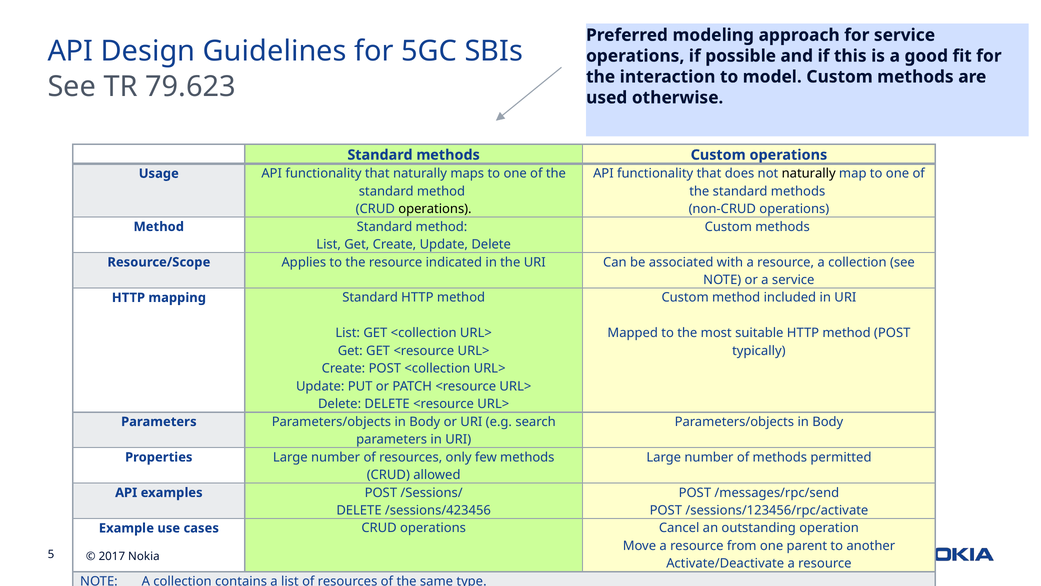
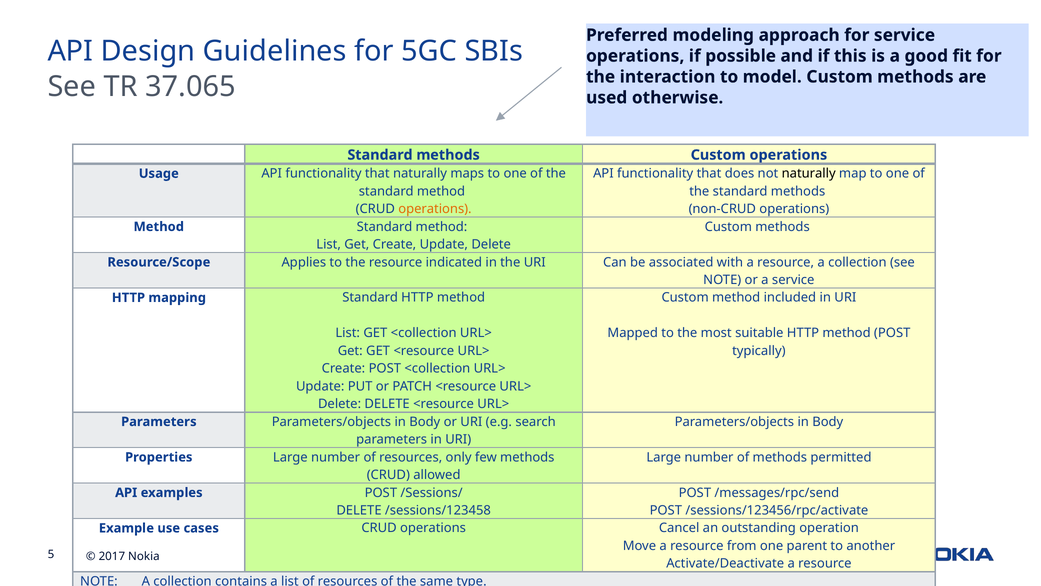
79.623: 79.623 -> 37.065
operations at (435, 209) colour: black -> orange
/sessions/423456: /sessions/423456 -> /sessions/123458
